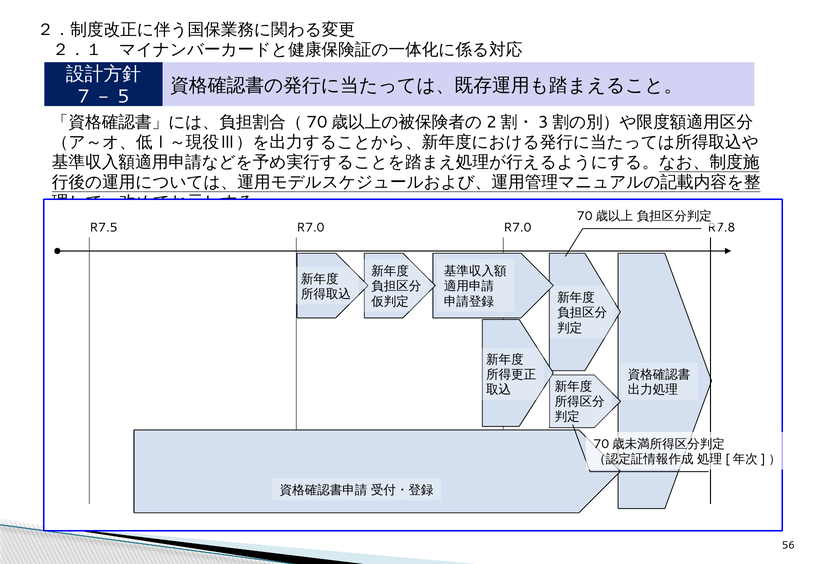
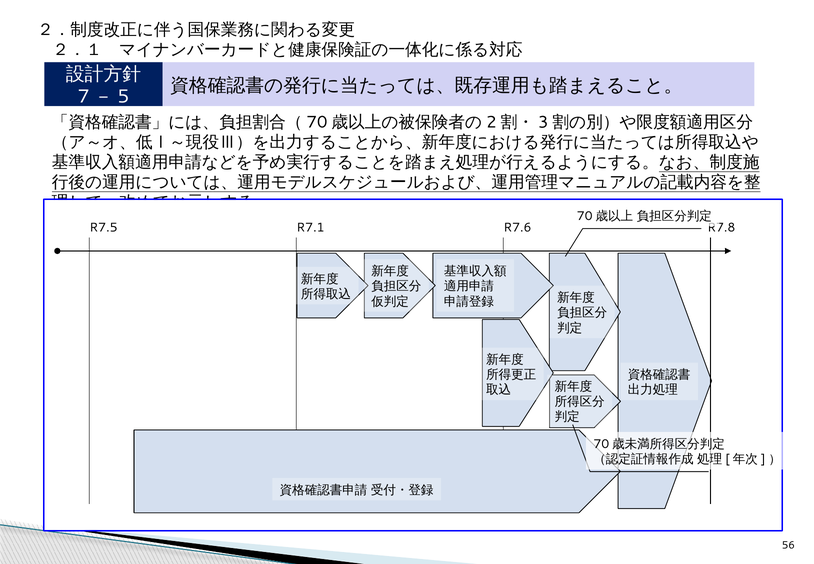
R7.5 R7.0: R7.0 -> R7.1
R7.0 at (517, 227): R7.0 -> R7.6
